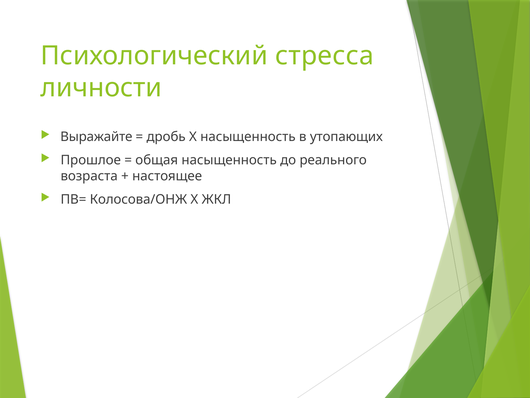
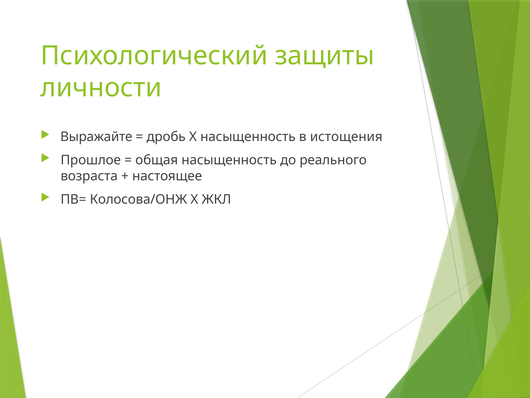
стресса: стресса -> защиты
утопающих: утопающих -> истощения
